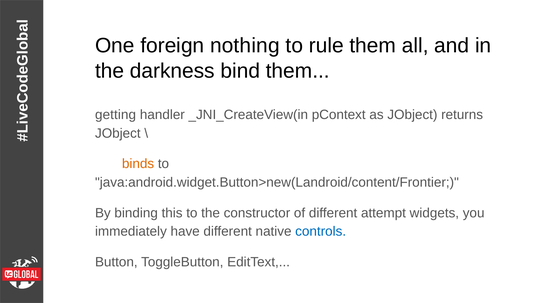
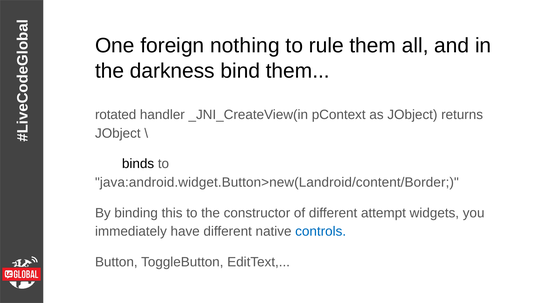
getting: getting -> rotated
binds colour: orange -> black
java:android.widget.Button>new(Landroid/content/Frontier: java:android.widget.Button>new(Landroid/content/Frontier -> java:android.widget.Button>new(Landroid/content/Border
